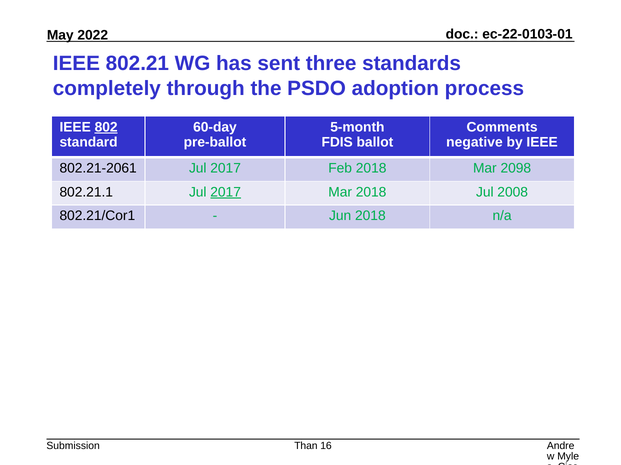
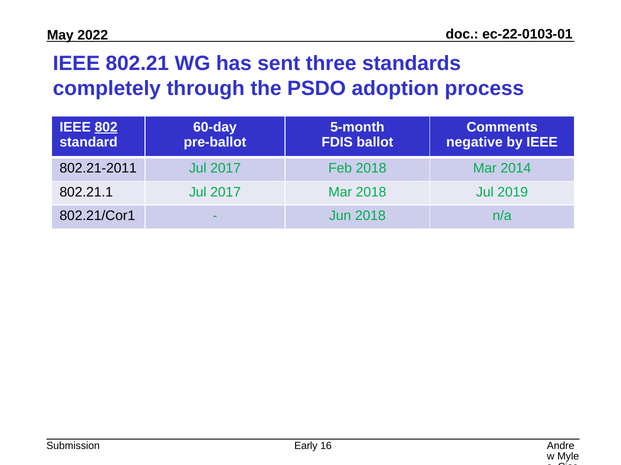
802.21-2061: 802.21-2061 -> 802.21-2011
2098: 2098 -> 2014
2017 at (226, 192) underline: present -> none
2008: 2008 -> 2019
Than: Than -> Early
